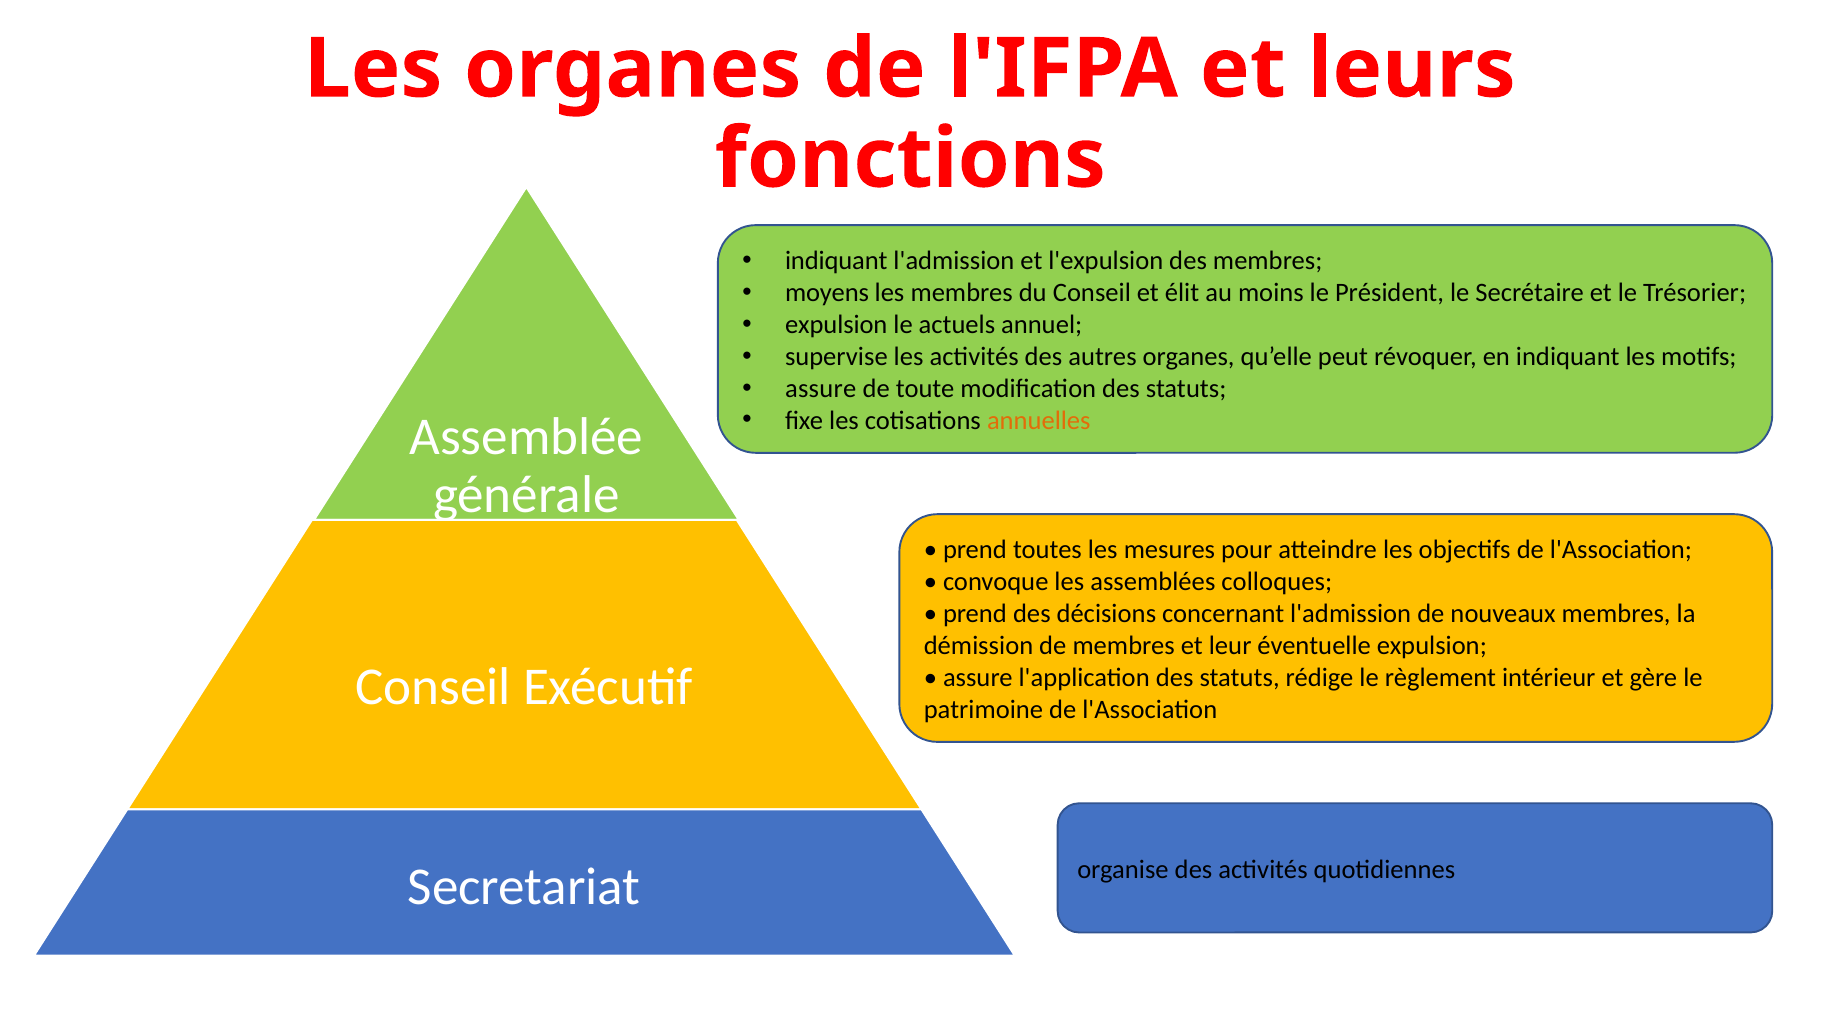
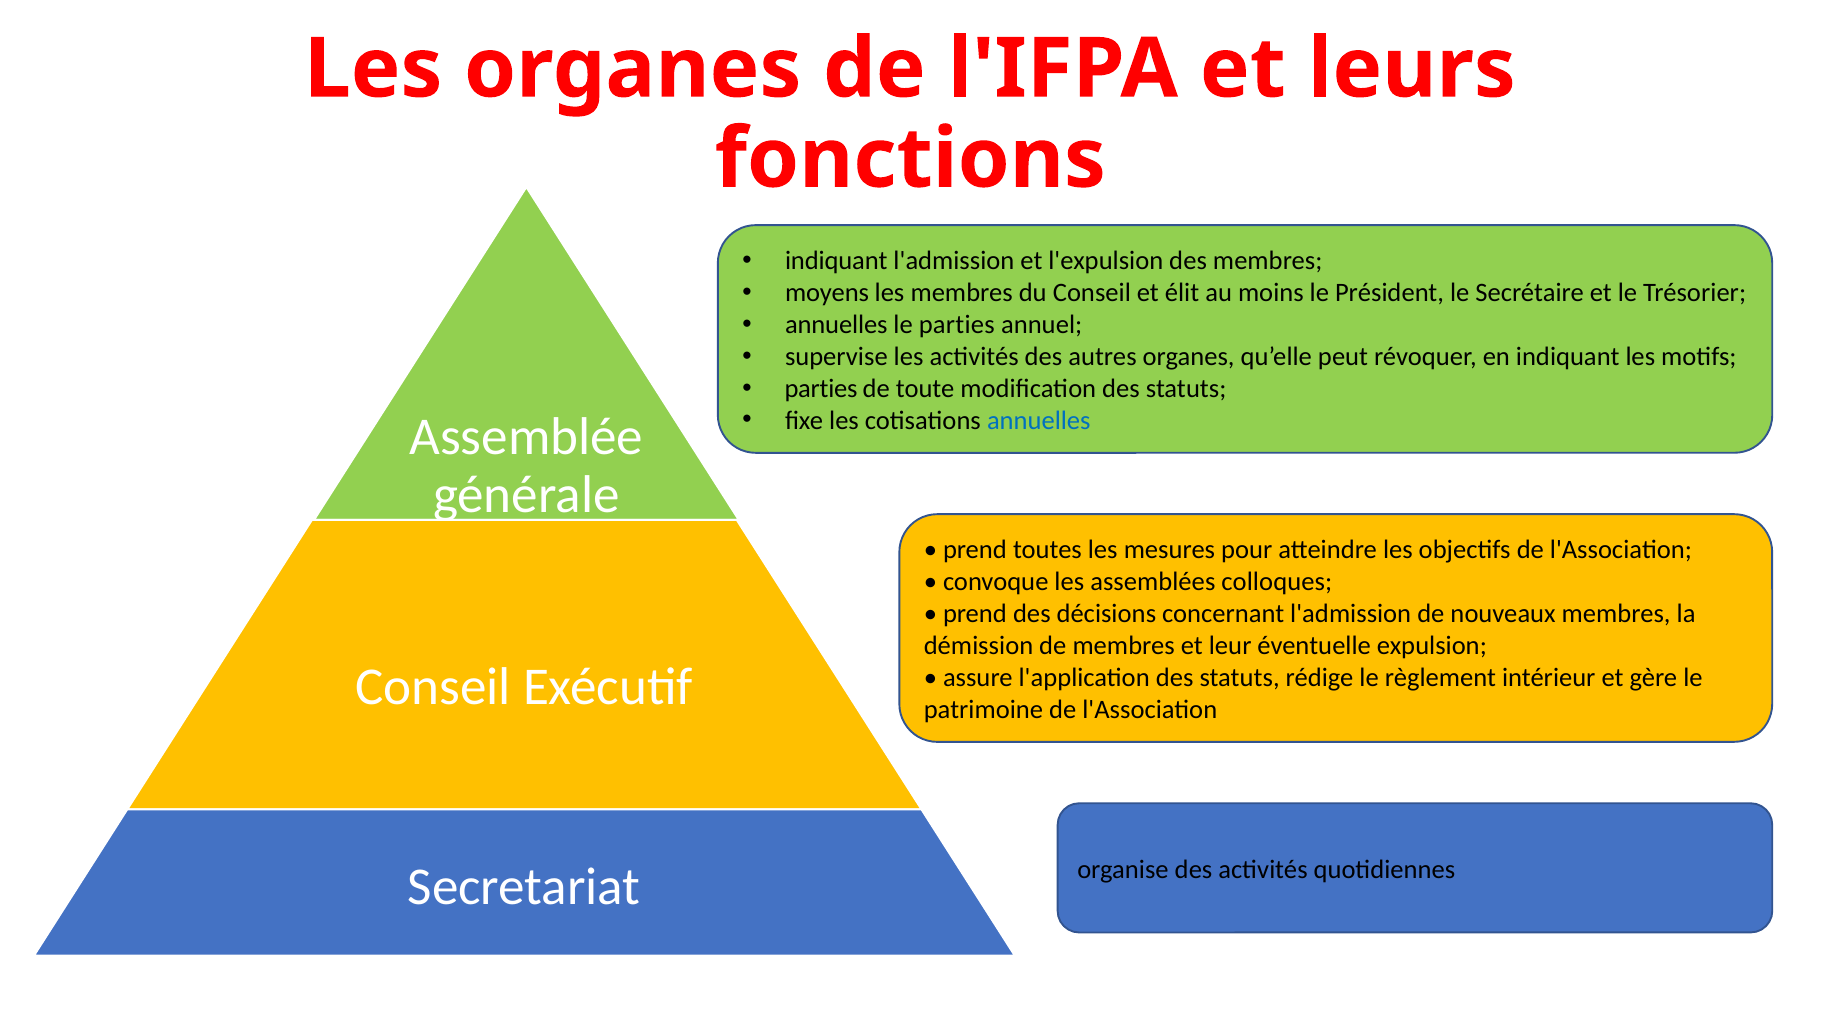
expulsion at (836, 325): expulsion -> annuelles
le actuels: actuels -> parties
assure at (821, 388): assure -> parties
annuelles at (1039, 420) colour: orange -> blue
